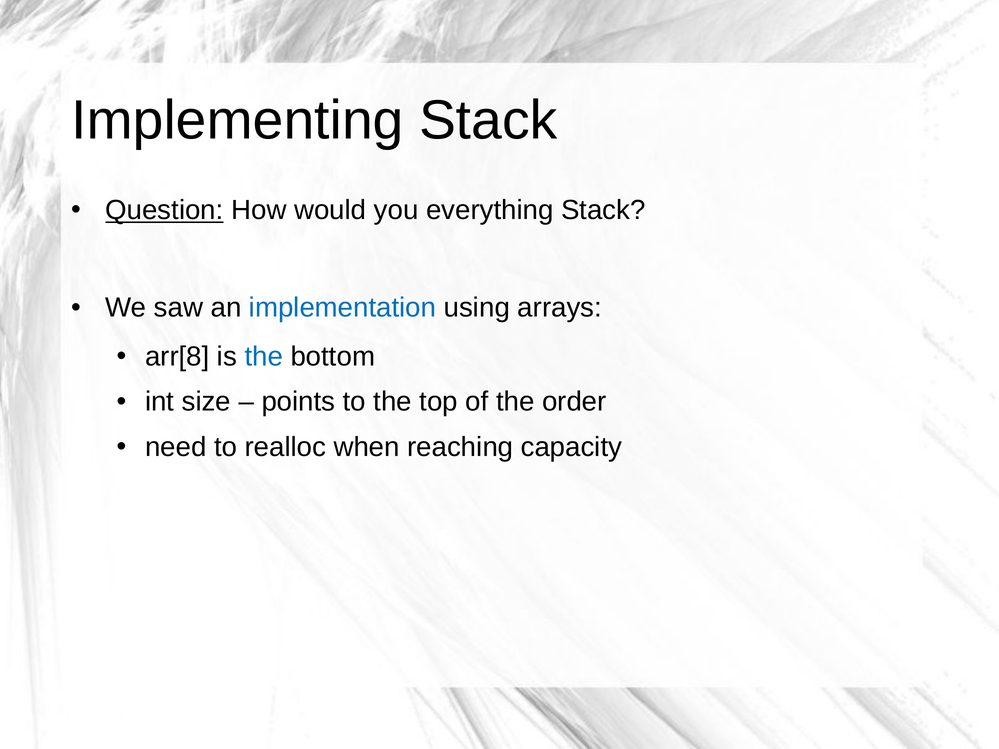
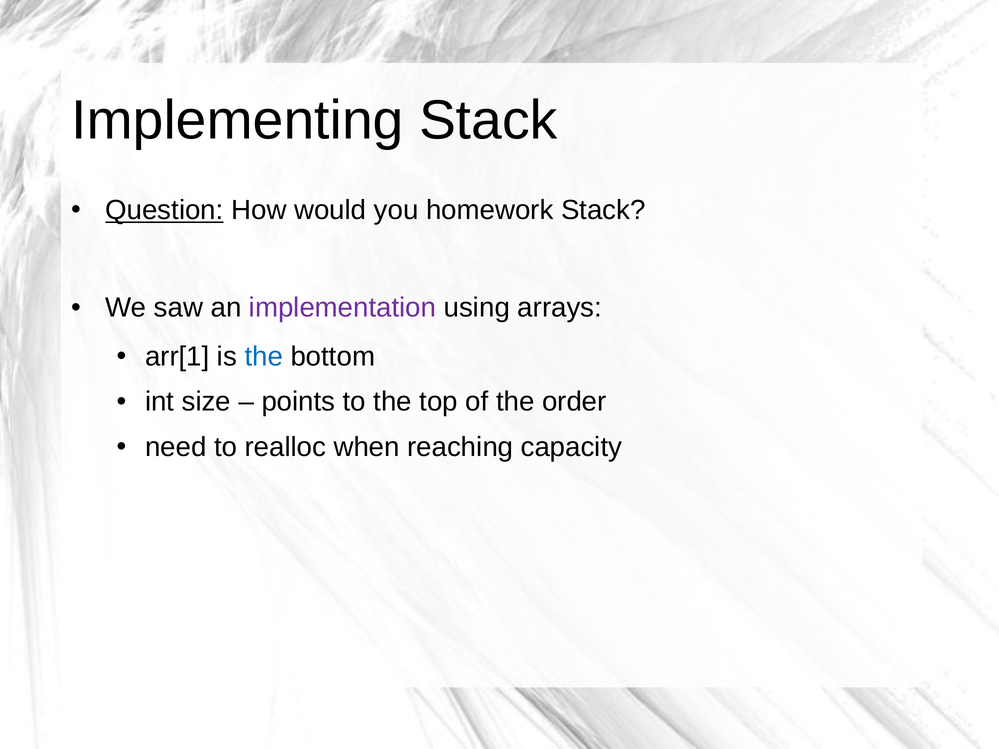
everything: everything -> homework
implementation colour: blue -> purple
arr[8: arr[8 -> arr[1
